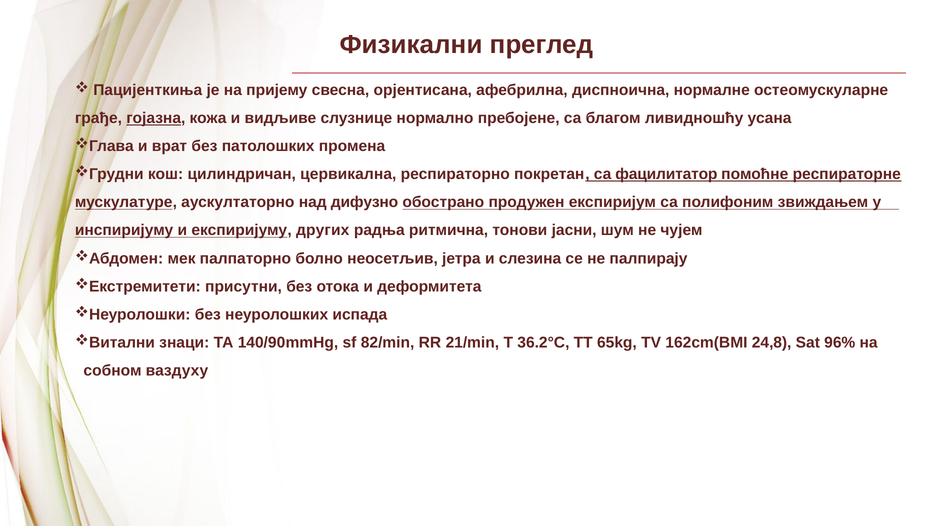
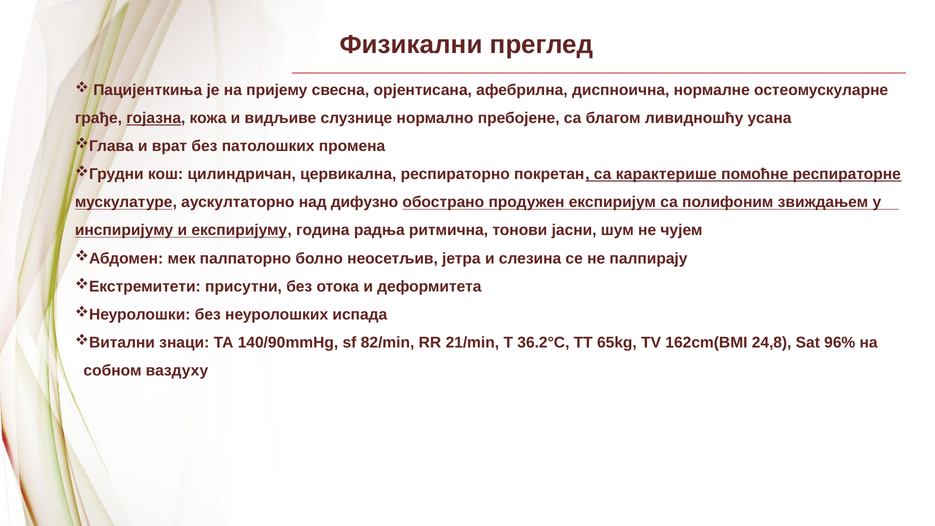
фацилитатор: фацилитатор -> карактерише
других: других -> година
